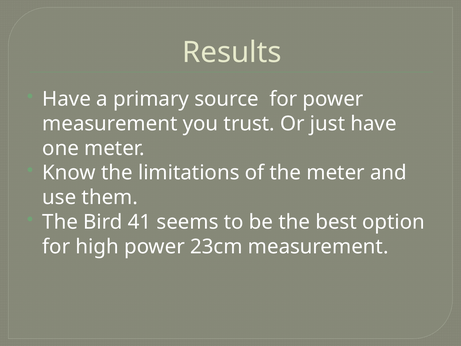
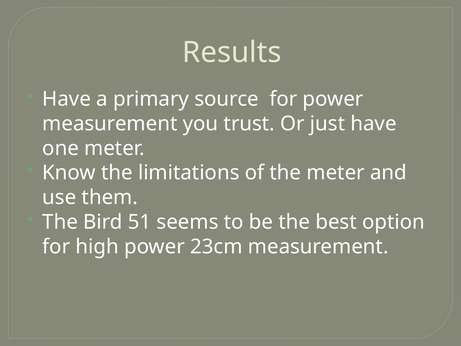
41: 41 -> 51
